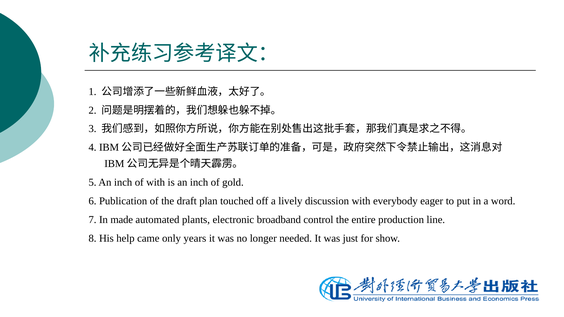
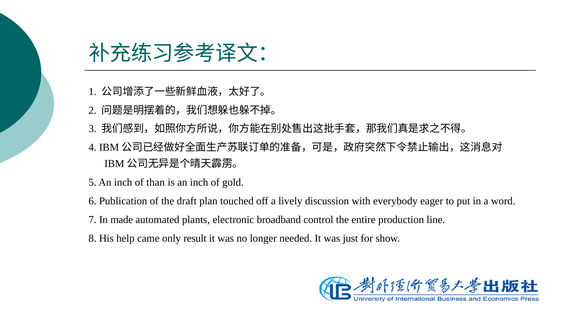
of with: with -> than
years: years -> result
